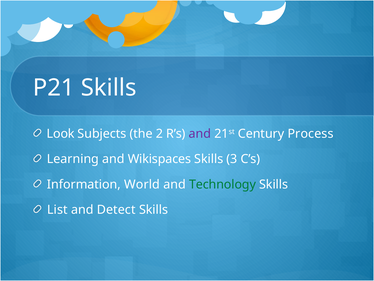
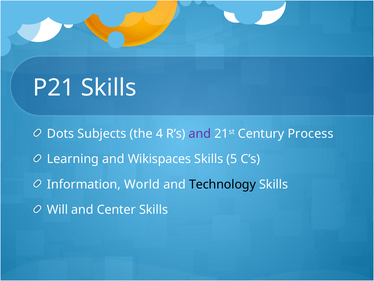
Look: Look -> Dots
2: 2 -> 4
3: 3 -> 5
Technology colour: green -> black
List: List -> Will
Detect: Detect -> Center
